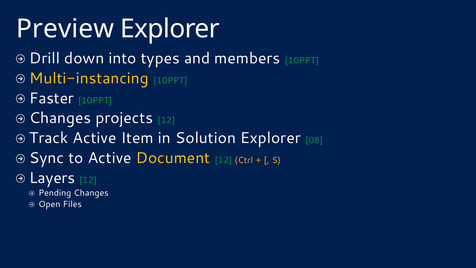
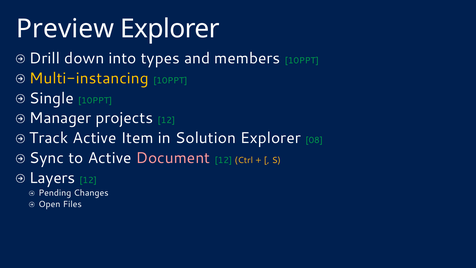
Faster: Faster -> Single
Changes at (60, 118): Changes -> Manager
Document colour: yellow -> pink
